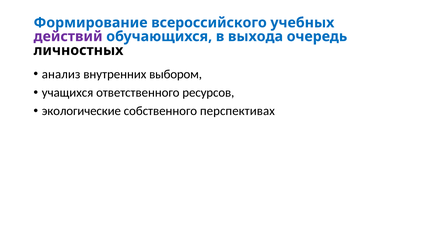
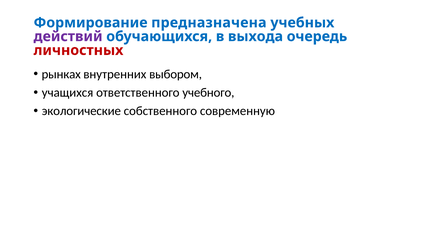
всероссийского: всероссийского -> предназначена
личностных colour: black -> red
анализ: анализ -> рынках
ресурсов: ресурсов -> учебного
перспективах: перспективах -> современную
